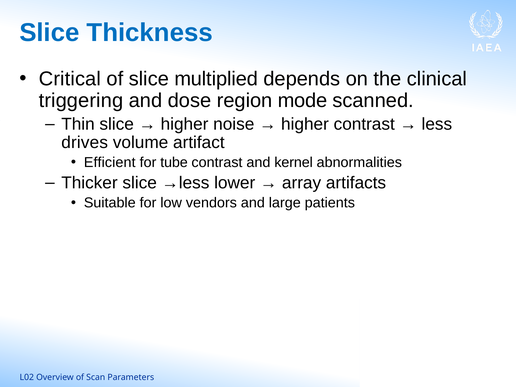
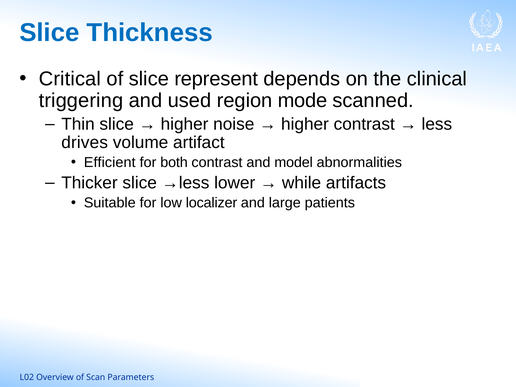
multiplied: multiplied -> represent
dose: dose -> used
tube: tube -> both
kernel: kernel -> model
array: array -> while
vendors: vendors -> localizer
